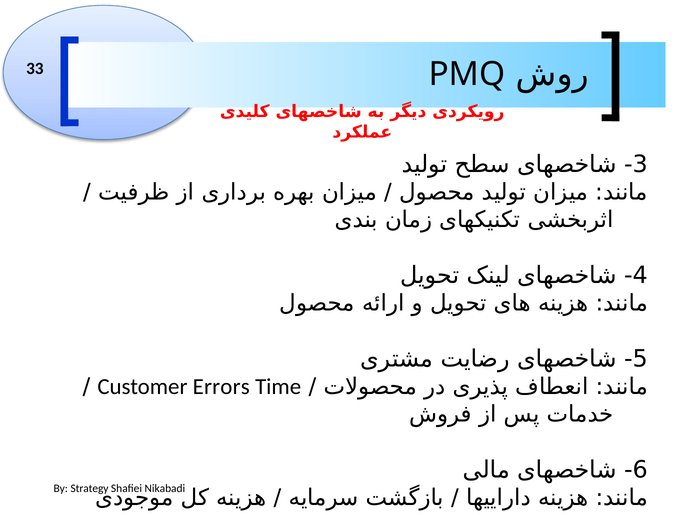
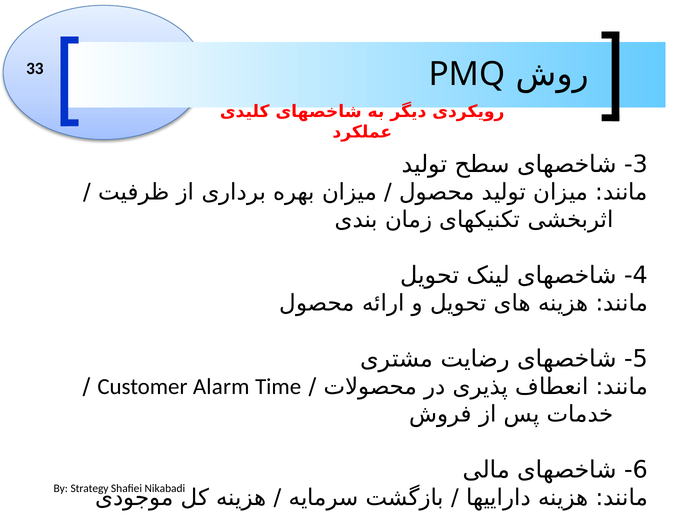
Errors: Errors -> Alarm
